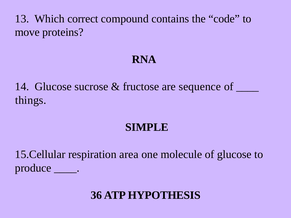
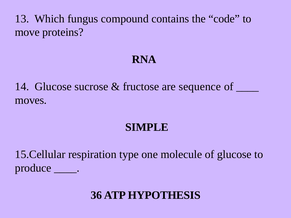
correct: correct -> fungus
things: things -> moves
area: area -> type
